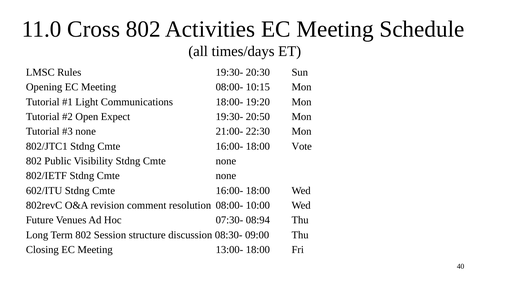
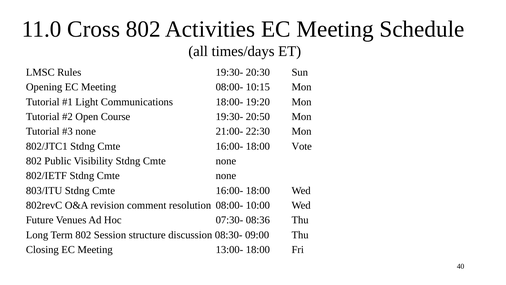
Expect: Expect -> Course
602/ITU: 602/ITU -> 803/ITU
08:94: 08:94 -> 08:36
